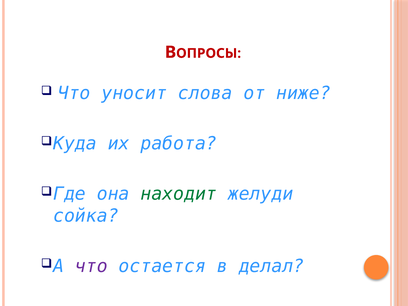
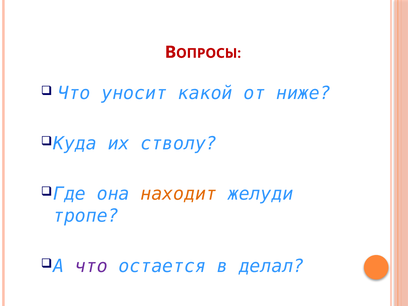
слова: слова -> какой
работа: работа -> стволу
находит colour: green -> orange
сойка: сойка -> тропе
